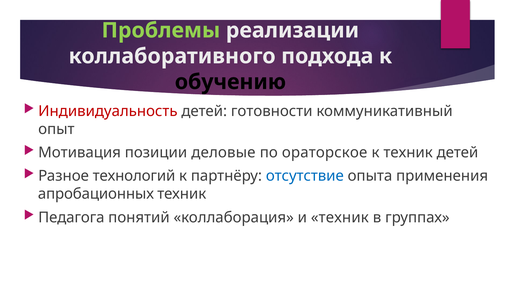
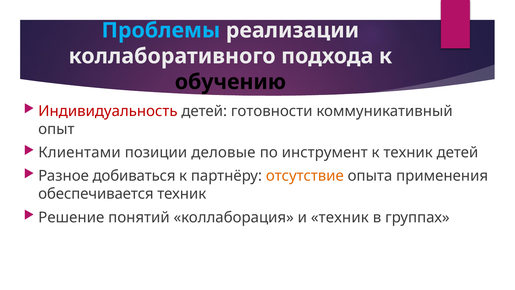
Проблемы colour: light green -> light blue
Мотивация: Мотивация -> Клиентами
ораторское: ораторское -> инструмент
технологий: технологий -> добиваться
отсутствие colour: blue -> orange
апробационных: апробационных -> обеспечивается
Педагога: Педагога -> Решение
